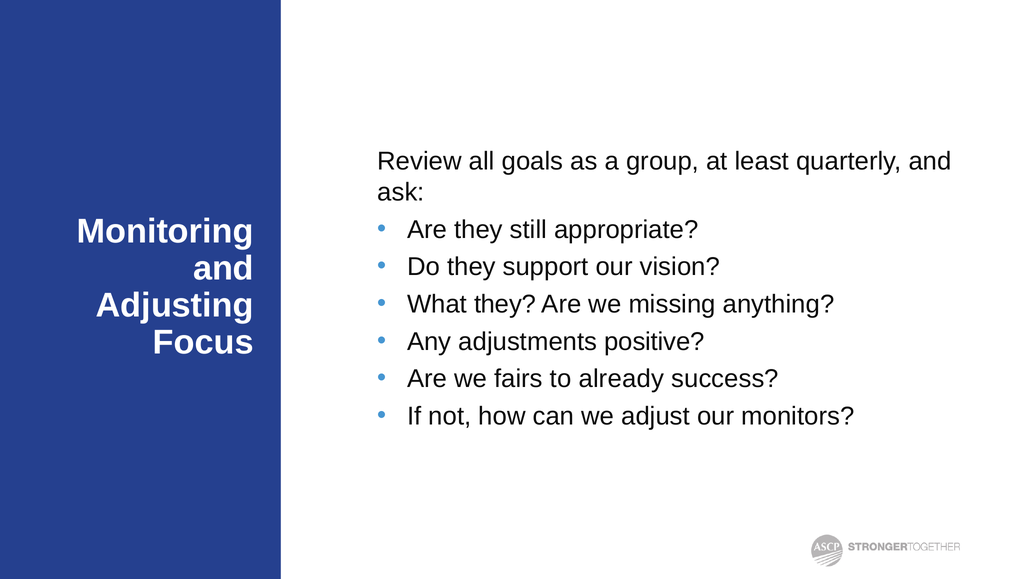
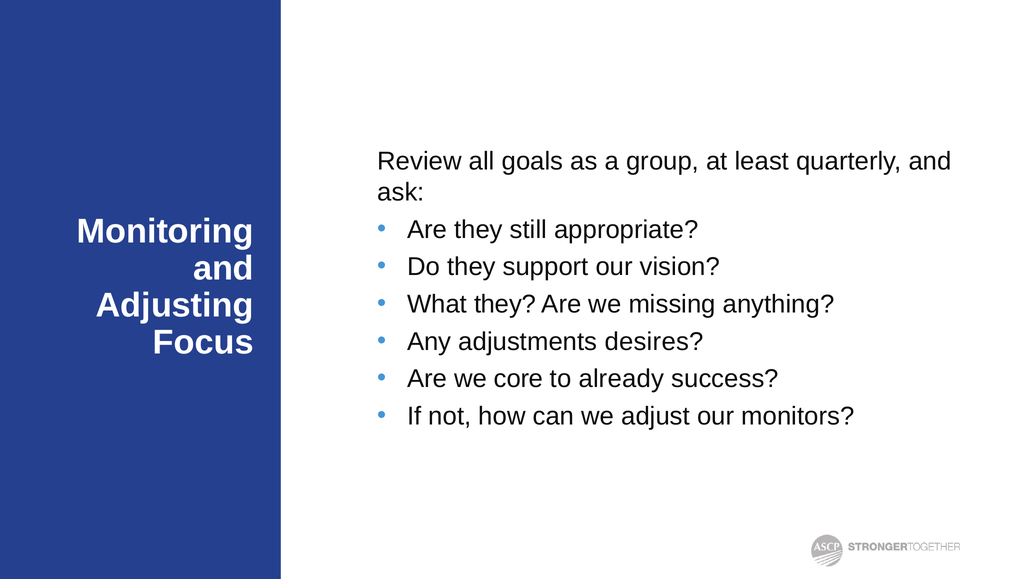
positive: positive -> desires
fairs: fairs -> core
